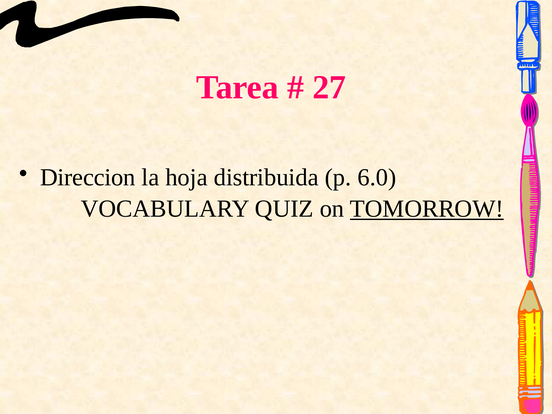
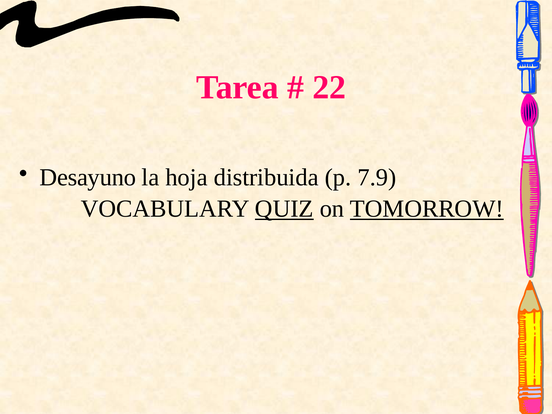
27: 27 -> 22
Direccion: Direccion -> Desayuno
6.0: 6.0 -> 7.9
QUIZ underline: none -> present
